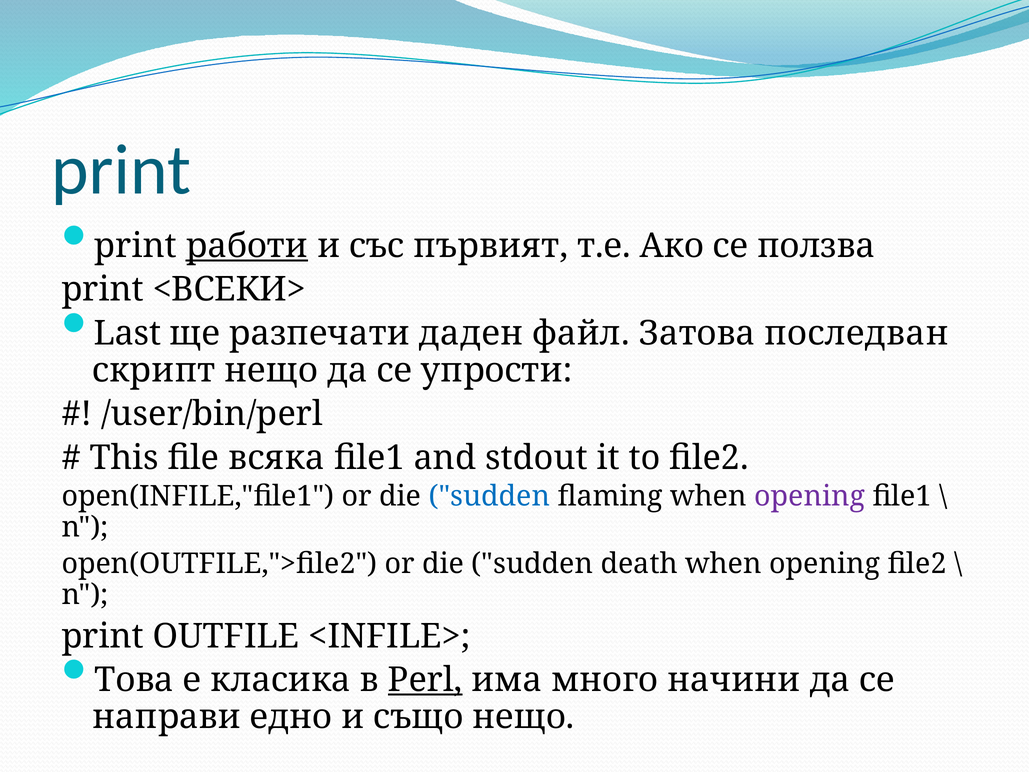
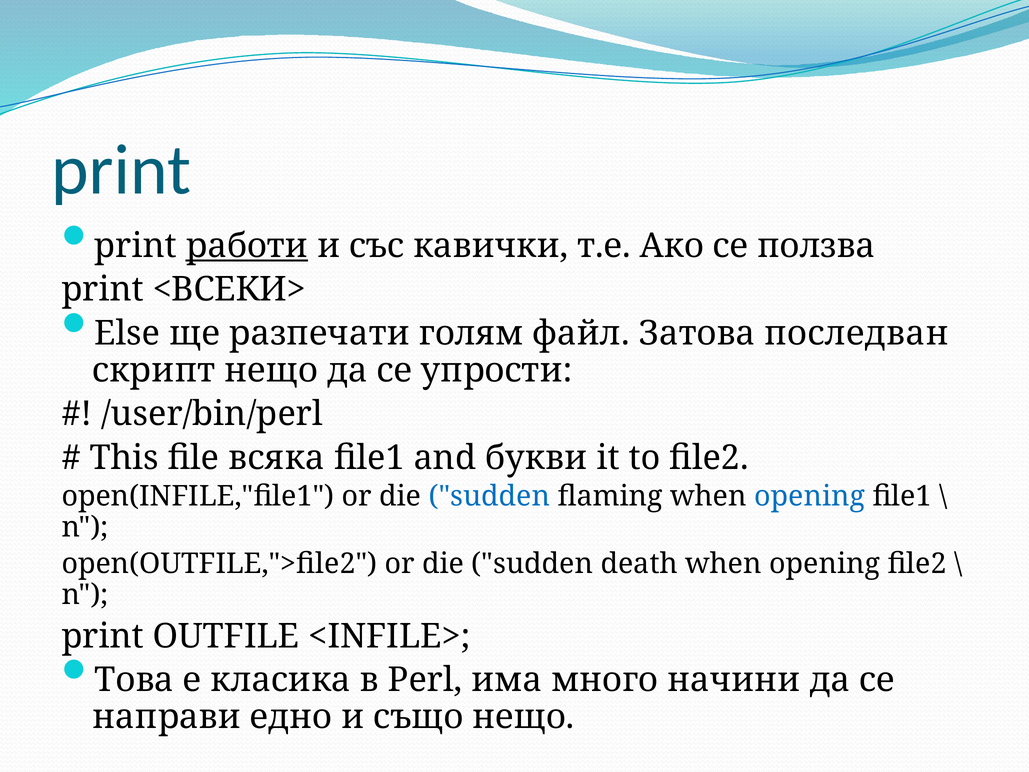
първият: първият -> кавички
Last: Last -> Else
даден: даден -> голям
stdout: stdout -> букви
opening at (810, 496) colour: purple -> blue
Perl underline: present -> none
